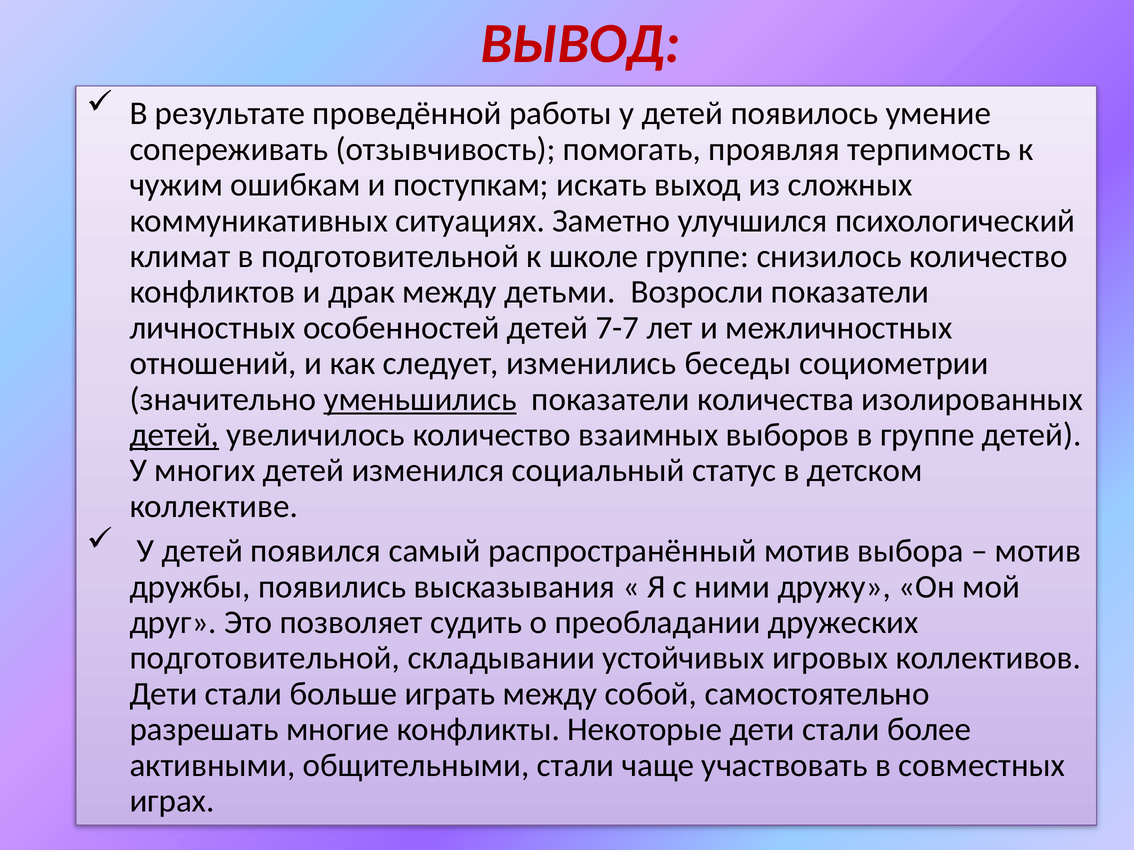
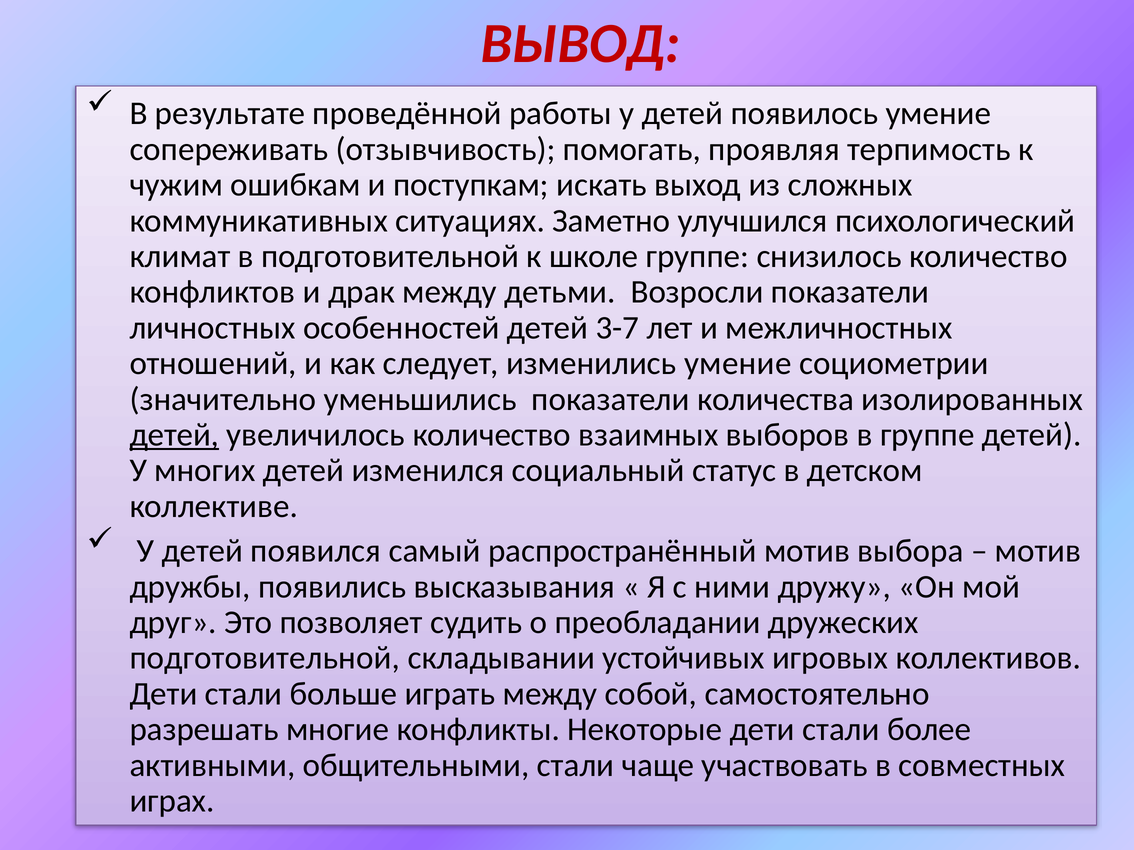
7-7: 7-7 -> 3-7
изменились беседы: беседы -> умение
уменьшились underline: present -> none
